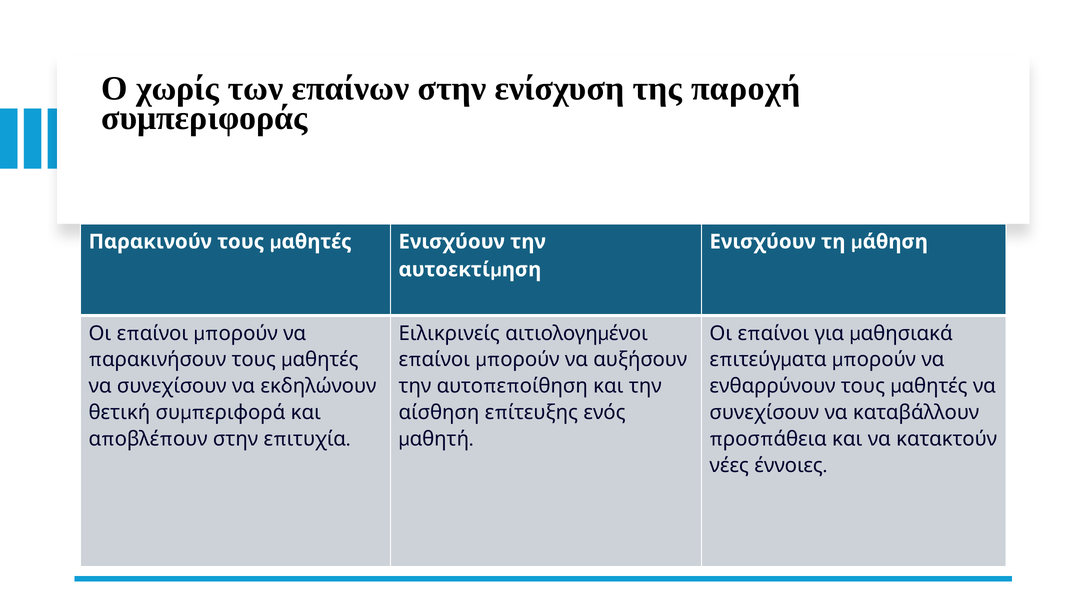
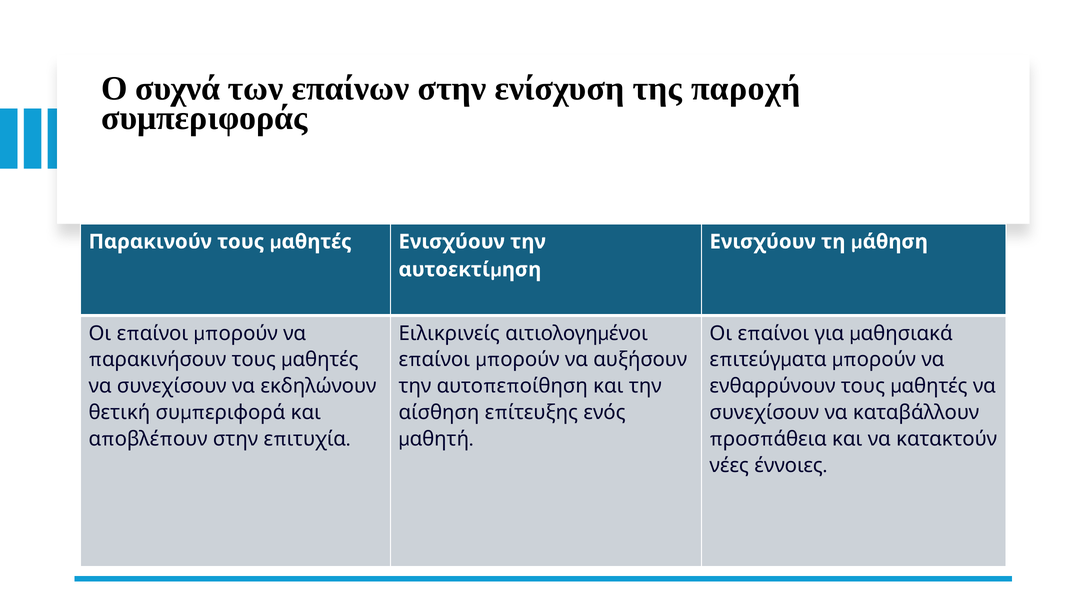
χωρίς: χωρίς -> συχνά
